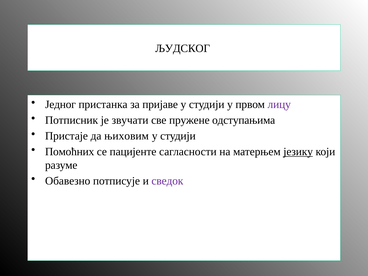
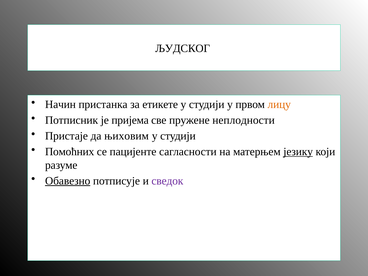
Једног: Једног -> Начин
пријаве: пријаве -> етикете
лицу colour: purple -> orange
звучати: звучати -> пријема
одступањима: одступањима -> неплодности
Обавезно underline: none -> present
